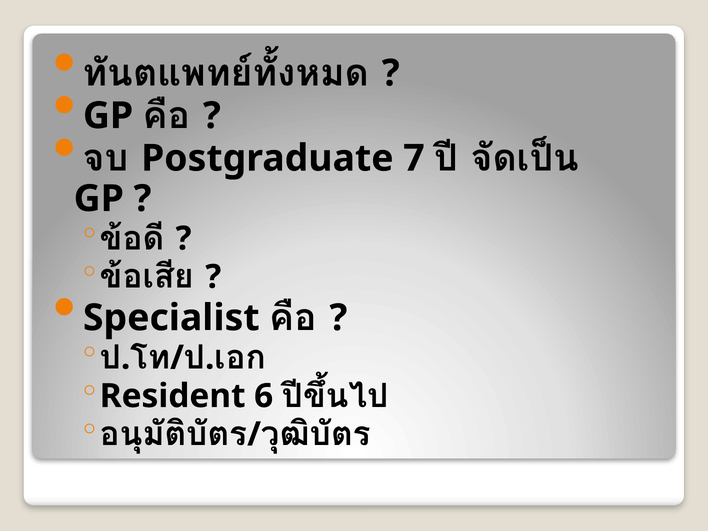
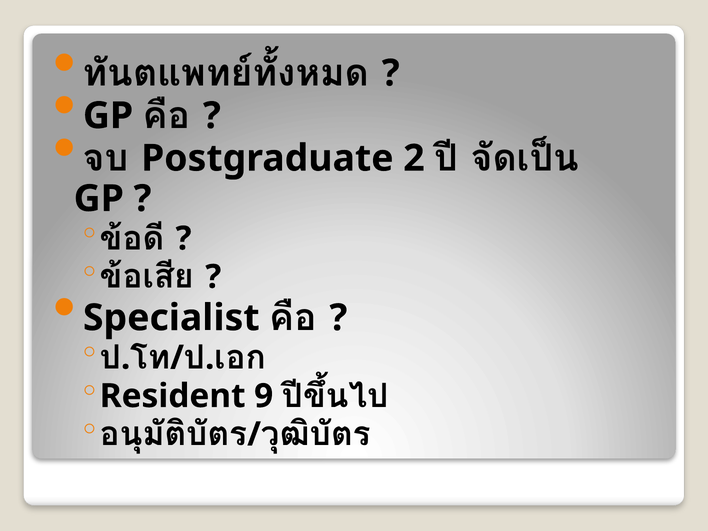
7: 7 -> 2
6: 6 -> 9
